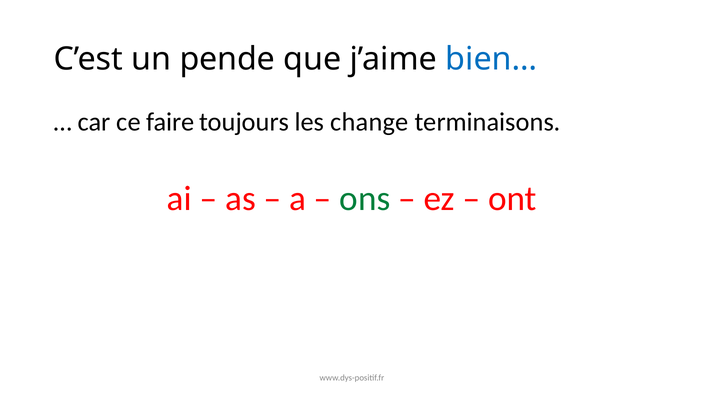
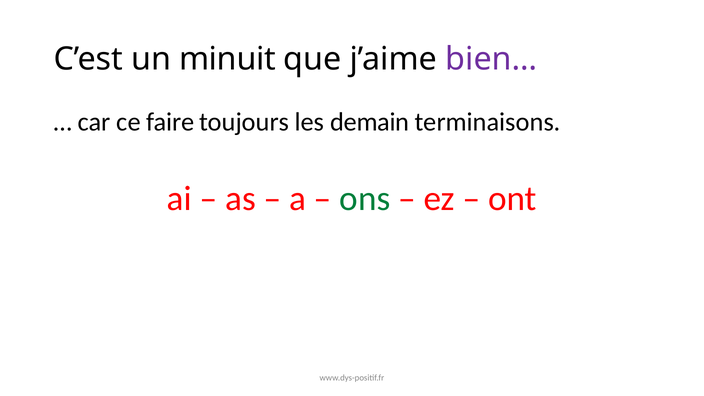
pende: pende -> minuit
bien… colour: blue -> purple
change: change -> demain
